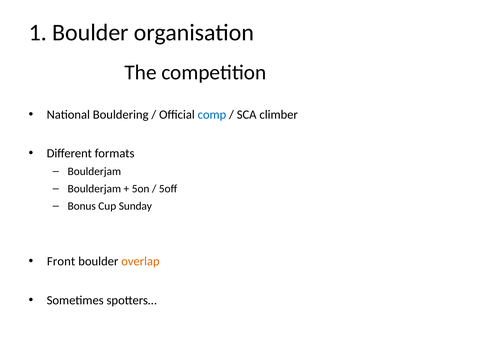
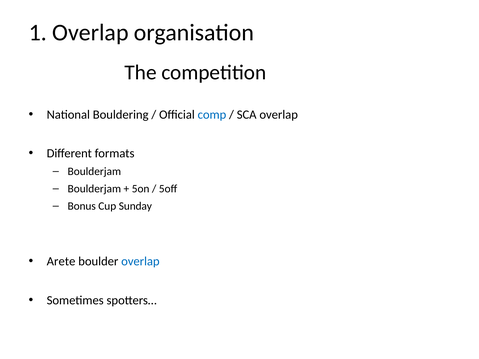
1 Boulder: Boulder -> Overlap
SCA climber: climber -> overlap
Front: Front -> Arete
overlap at (140, 262) colour: orange -> blue
